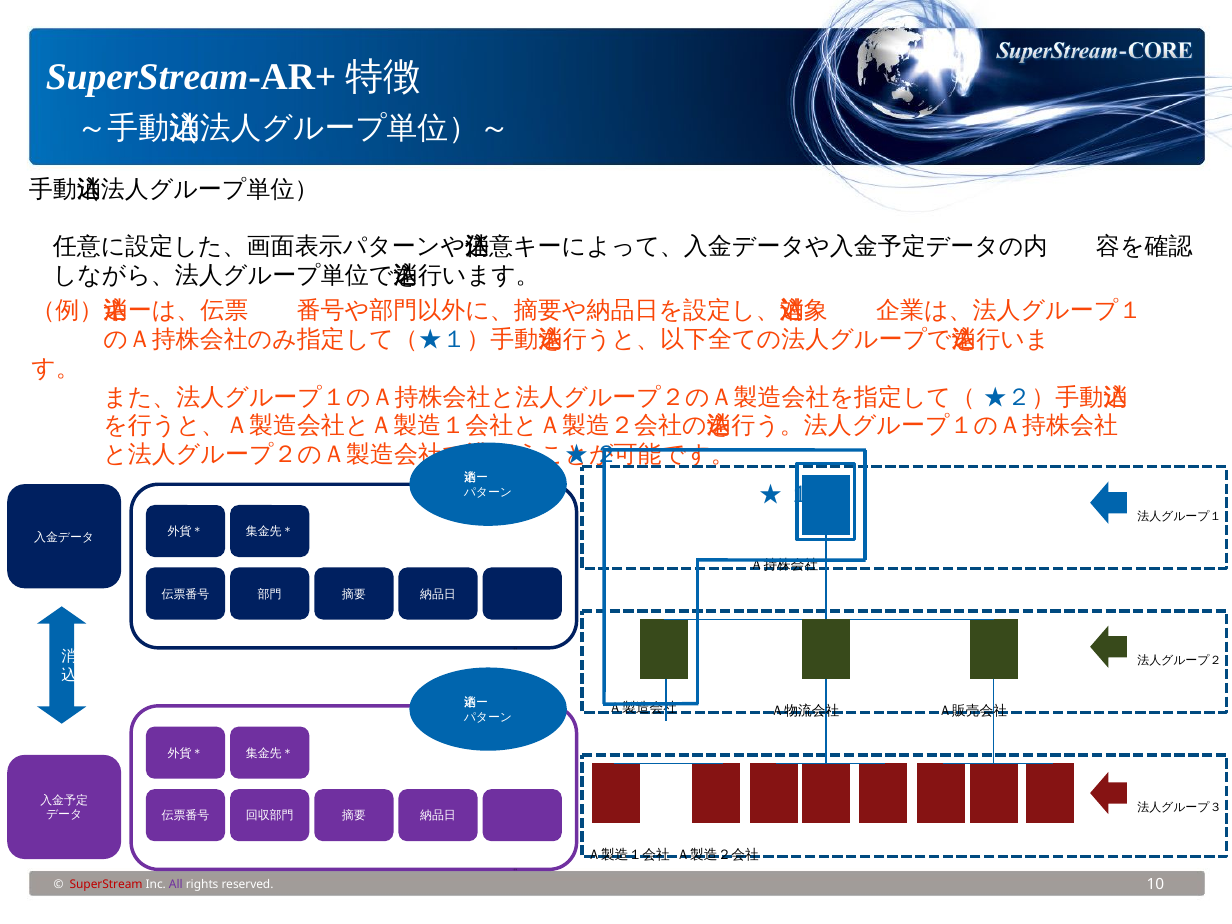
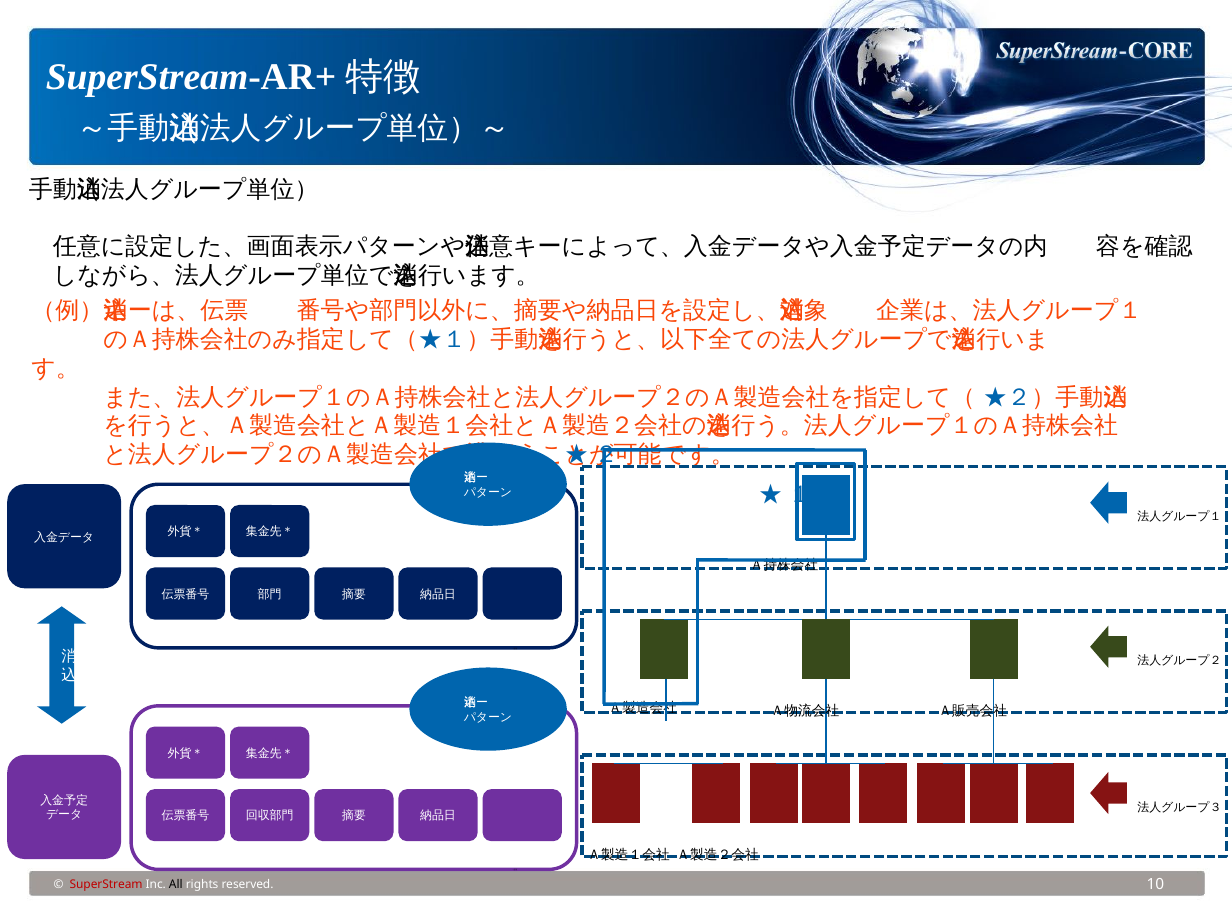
All colour: purple -> black
